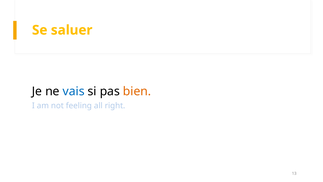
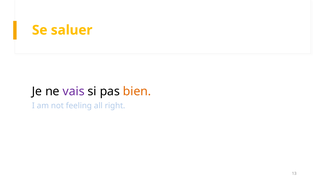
vais colour: blue -> purple
